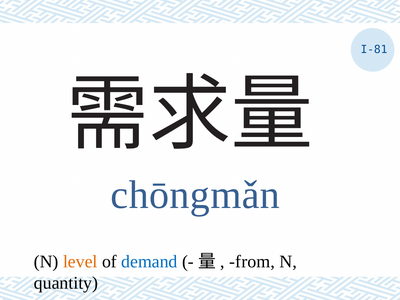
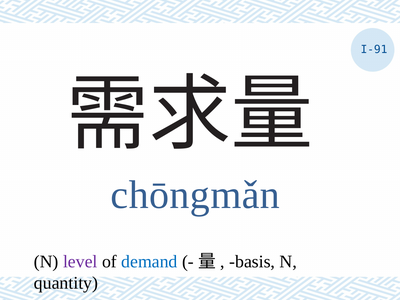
I-81: I-81 -> I-91
level colour: orange -> purple
from: from -> basis
